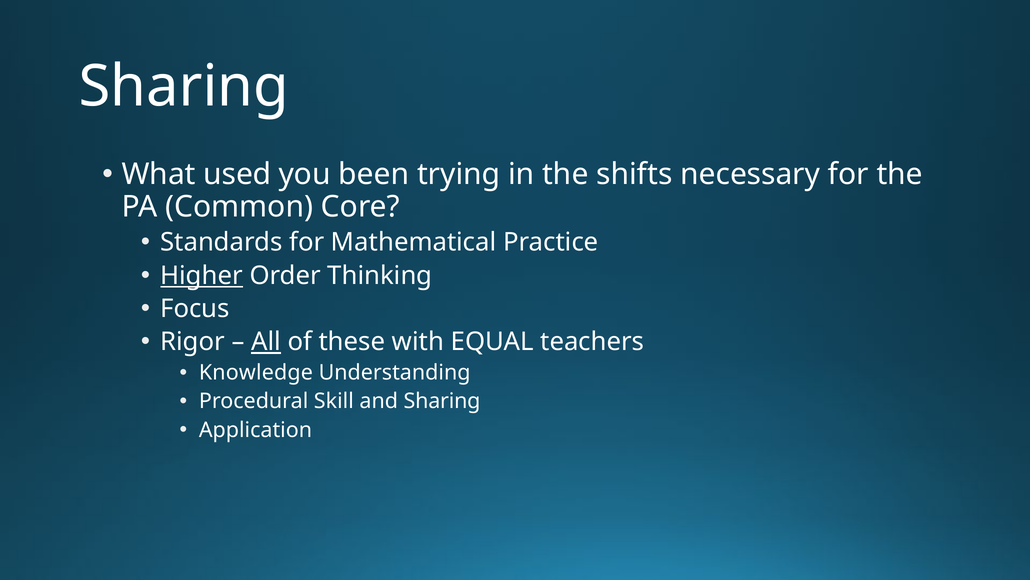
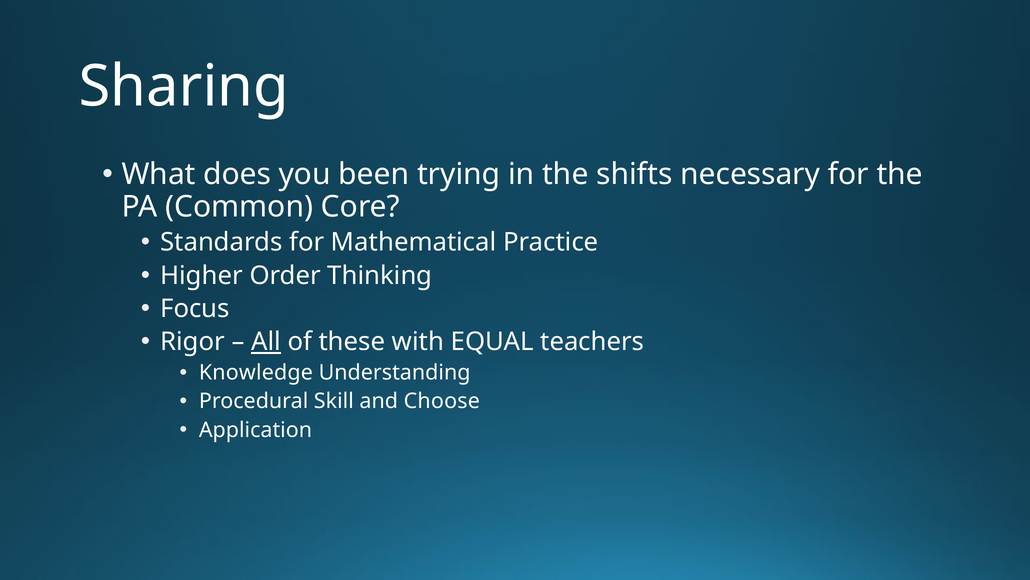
used: used -> does
Higher underline: present -> none
and Sharing: Sharing -> Choose
